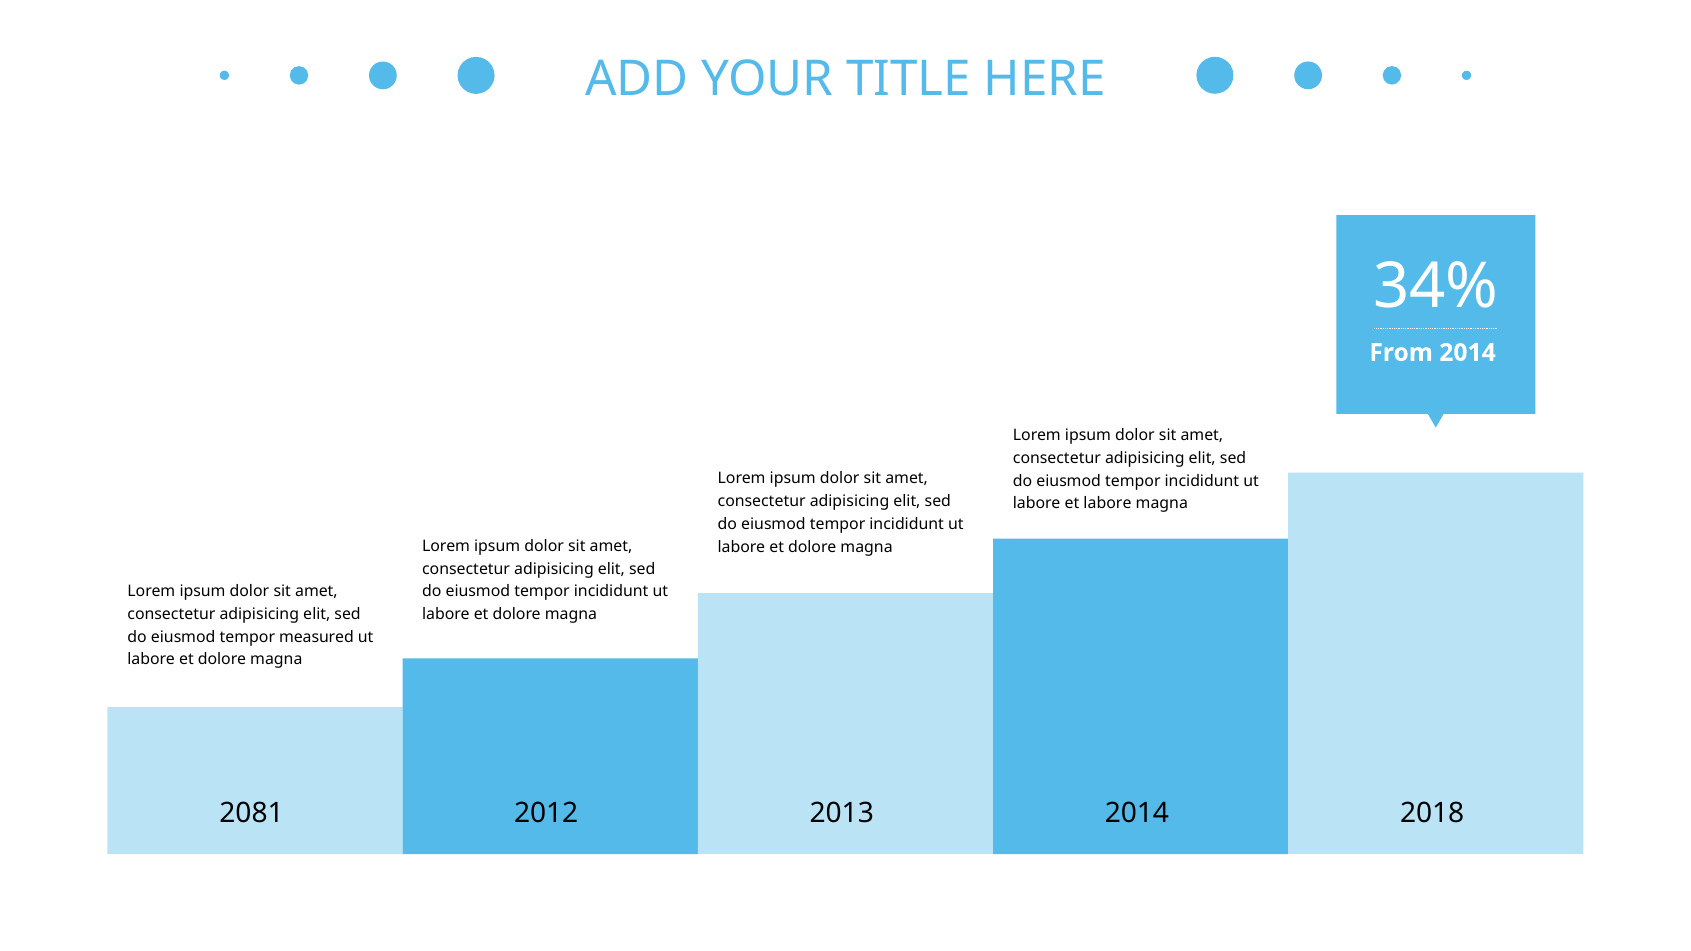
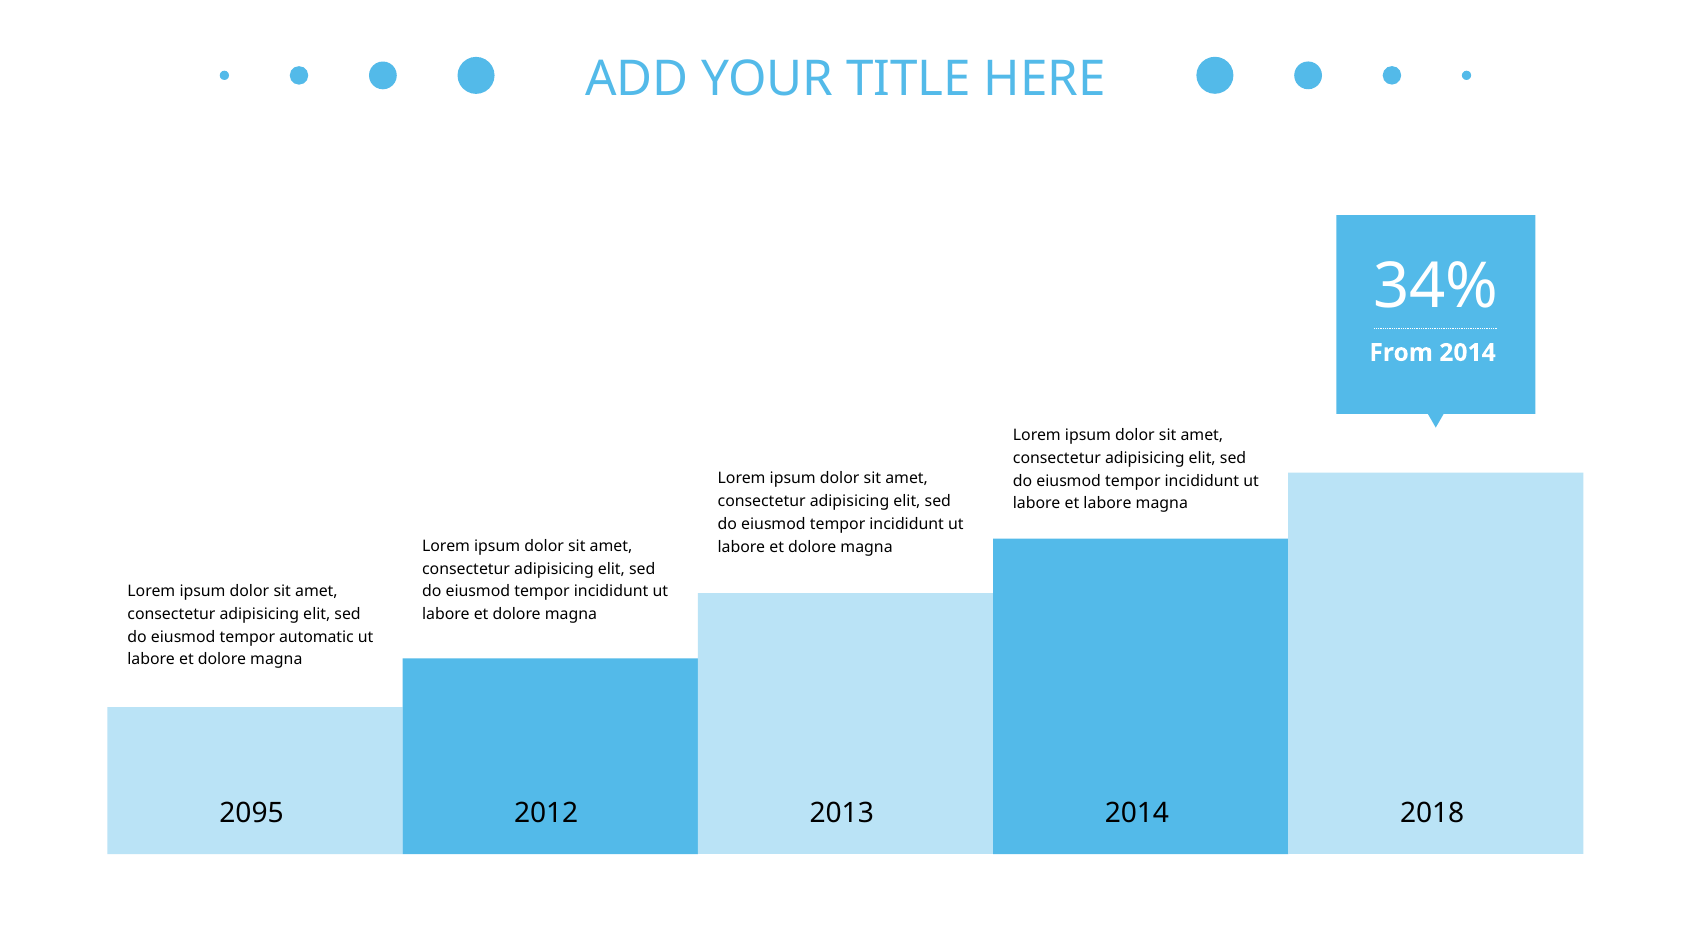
measured: measured -> automatic
2081: 2081 -> 2095
